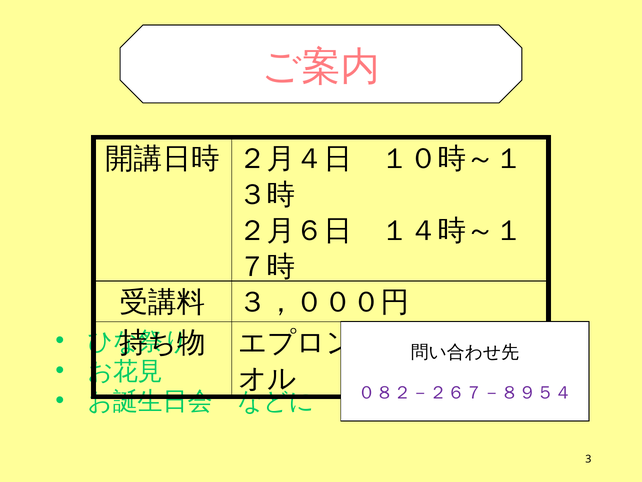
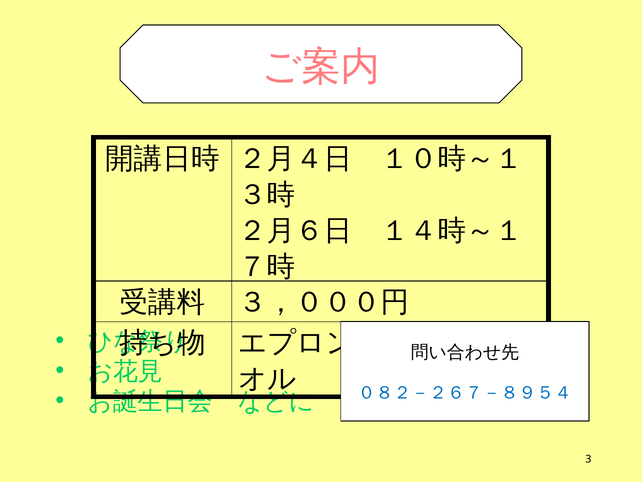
０８２－２６７－８９５４ colour: purple -> blue
